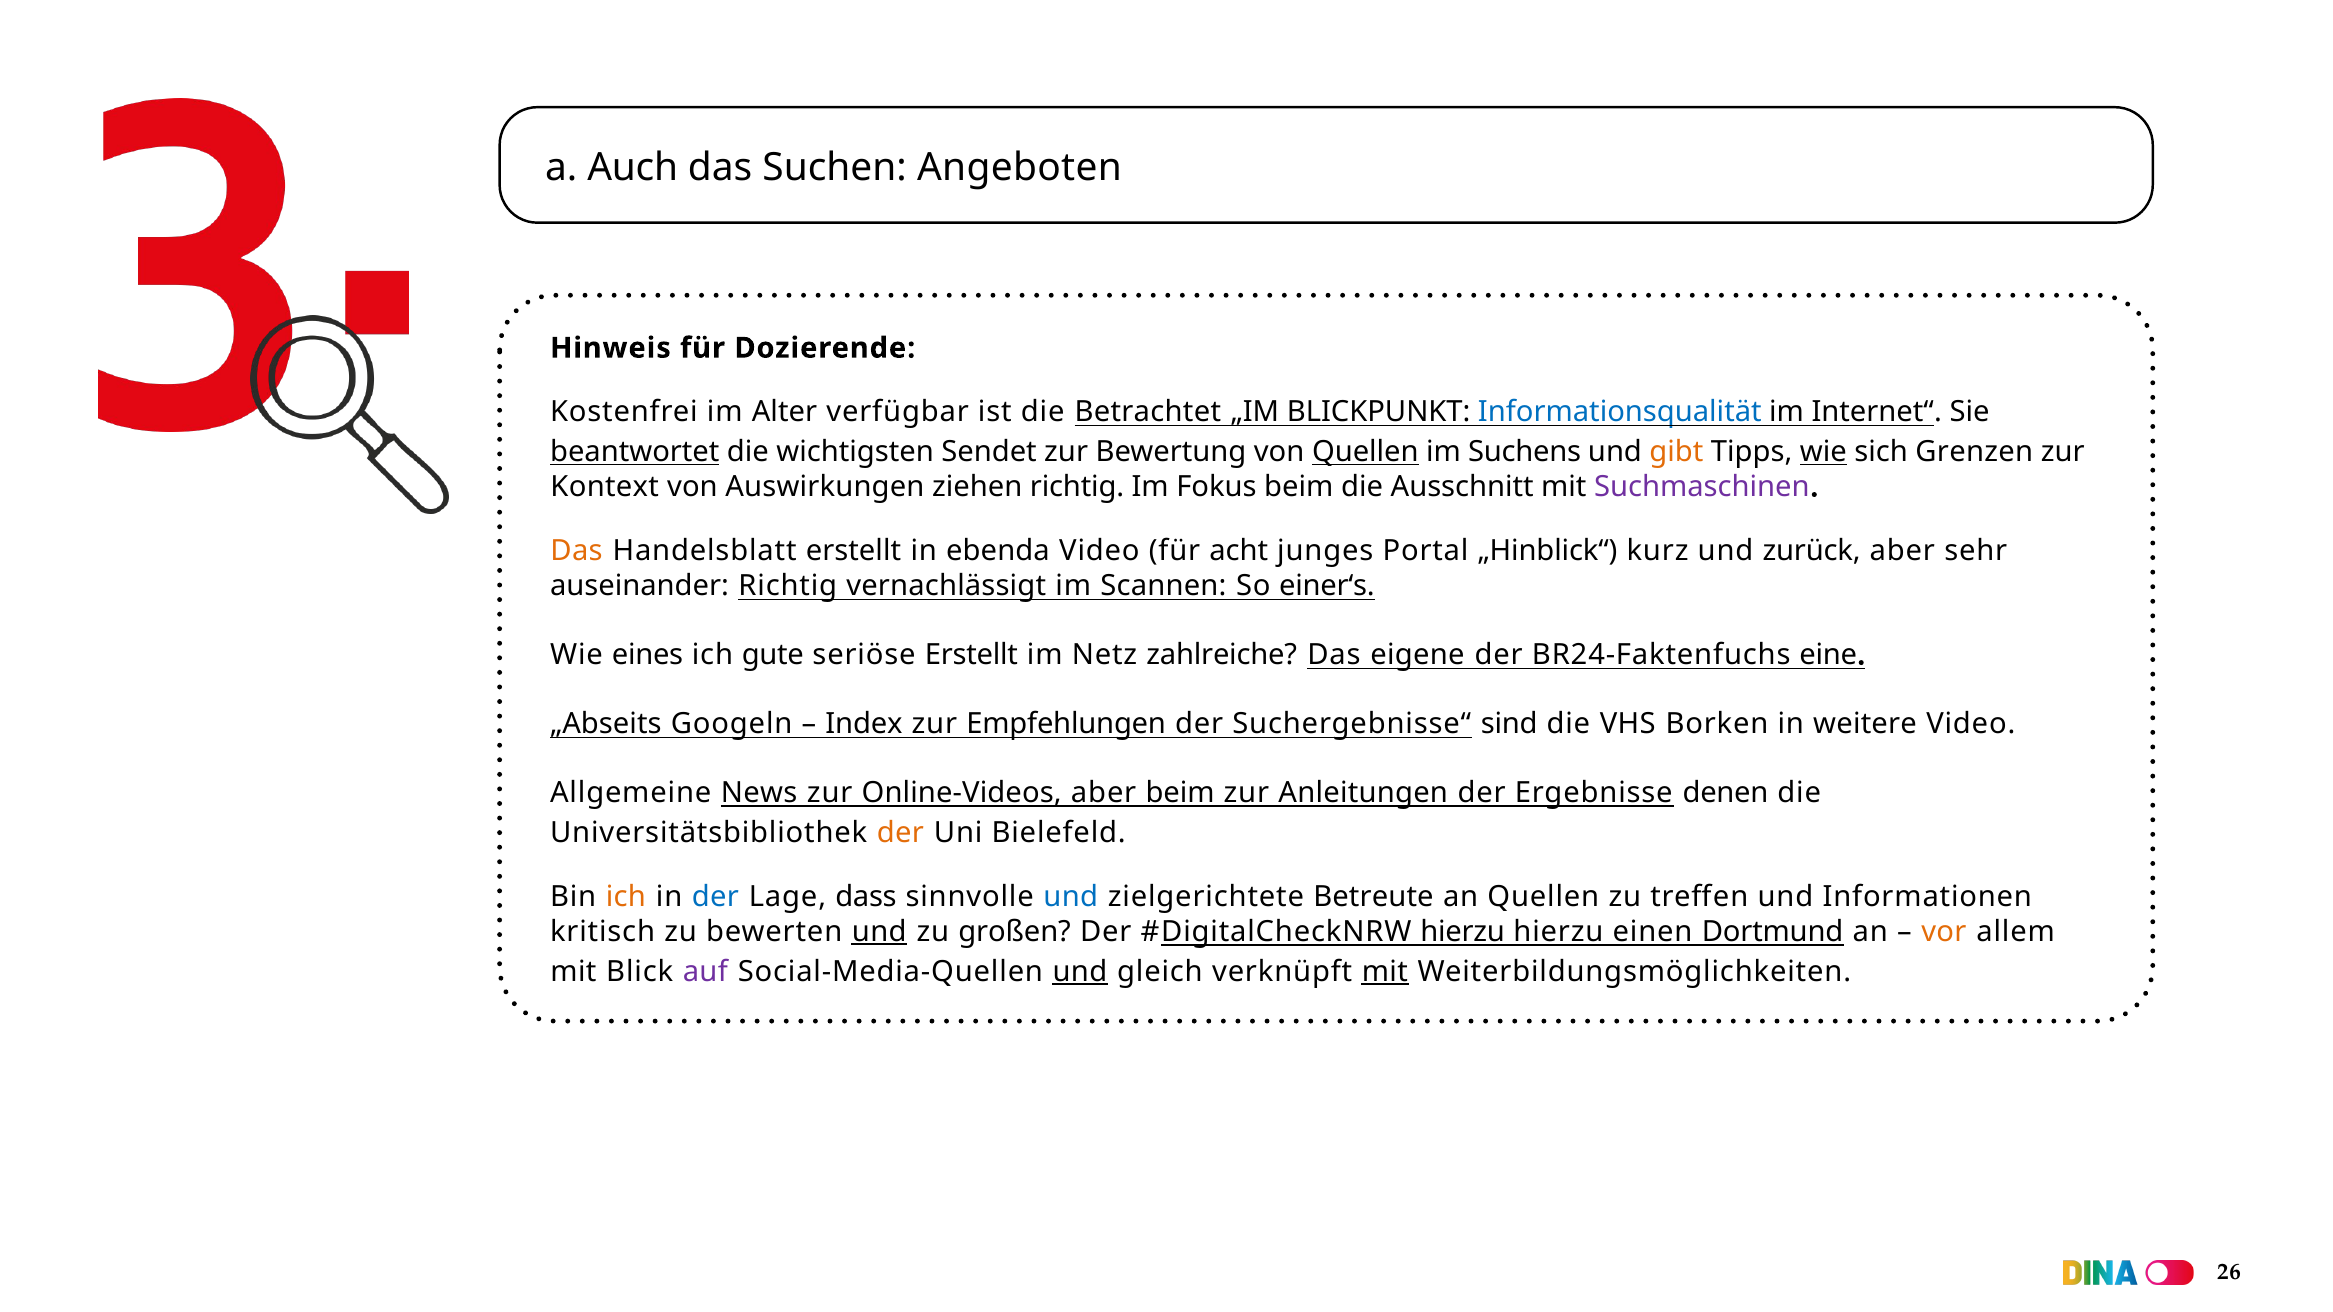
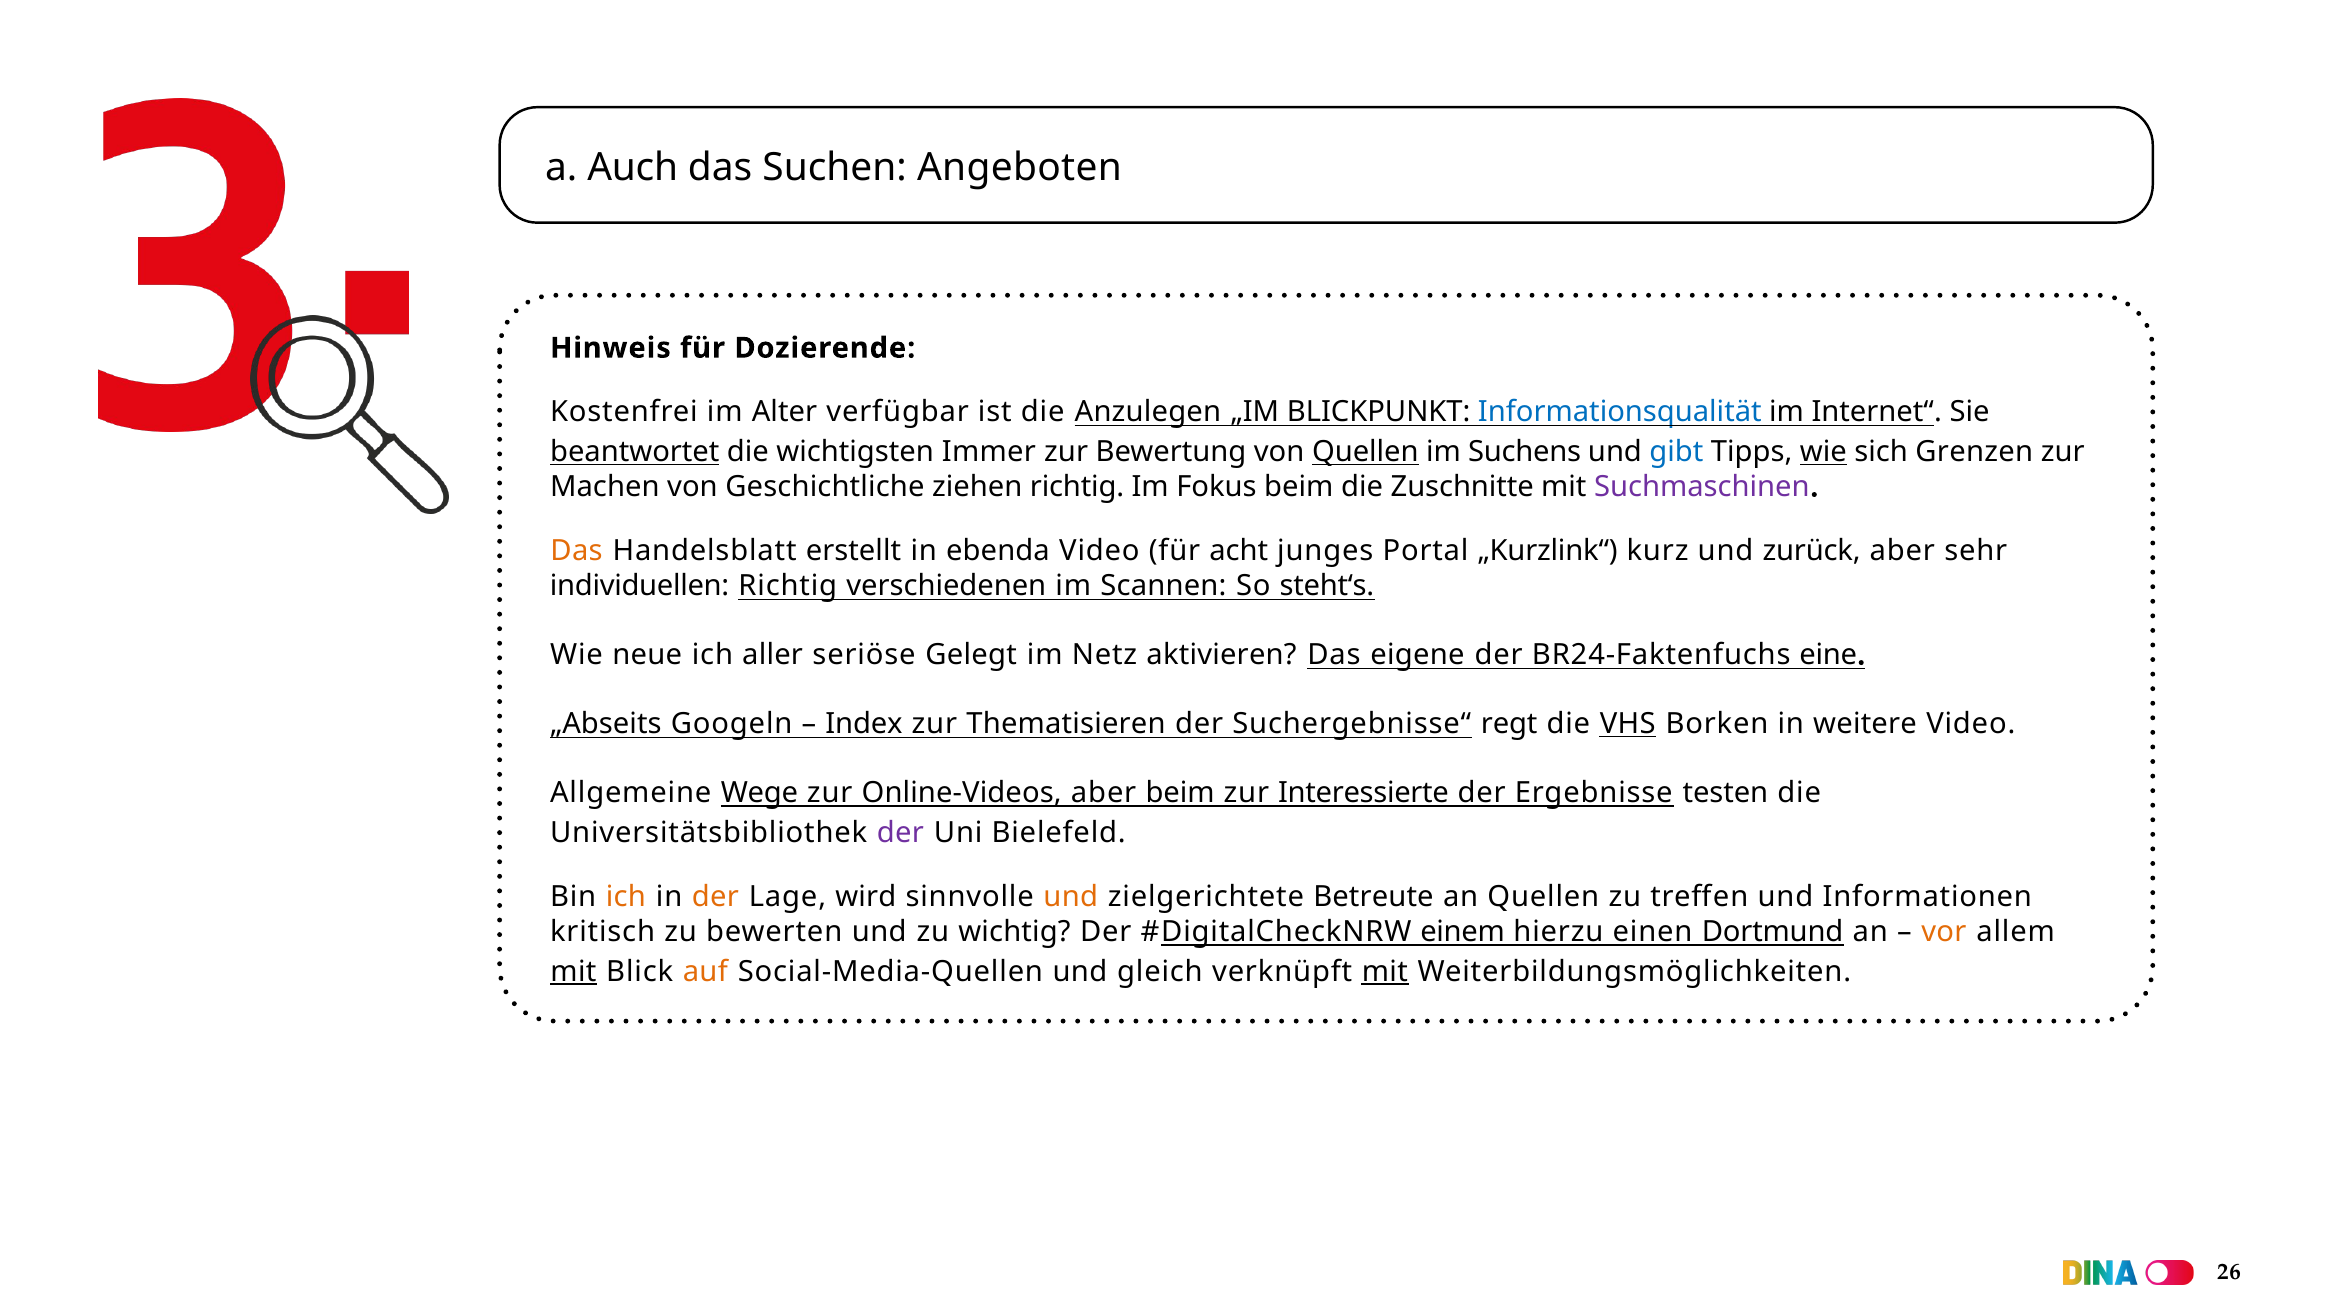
Betrachtet: Betrachtet -> Anzulegen
Sendet: Sendet -> Immer
gibt colour: orange -> blue
Kontext: Kontext -> Machen
Auswirkungen: Auswirkungen -> Geschichtliche
Ausschnitt: Ausschnitt -> Zuschnitte
„Hinblick“: „Hinblick“ -> „Kurzlink“
auseinander: auseinander -> individuellen
vernachlässigt: vernachlässigt -> verschiedenen
einer‘s: einer‘s -> steht‘s
eines: eines -> neue
gute: gute -> aller
seriöse Erstellt: Erstellt -> Gelegt
zahlreiche: zahlreiche -> aktivieren
Empfehlungen: Empfehlungen -> Thematisieren
sind: sind -> regt
VHS underline: none -> present
News: News -> Wege
Anleitungen: Anleitungen -> Interessierte
denen: denen -> testen
der at (900, 833) colour: orange -> purple
der at (715, 897) colour: blue -> orange
dass: dass -> wird
und at (1071, 897) colour: blue -> orange
und at (879, 932) underline: present -> none
großen: großen -> wichtig
hierzu at (1463, 932): hierzu -> einem
mit at (573, 972) underline: none -> present
auf colour: purple -> orange
und at (1080, 972) underline: present -> none
